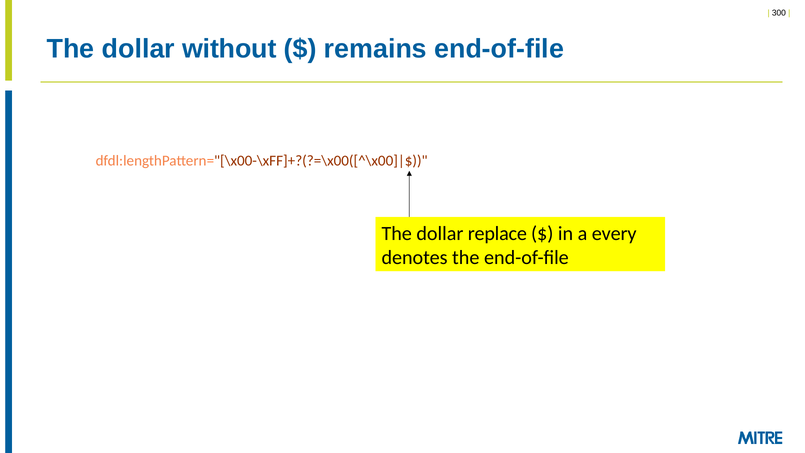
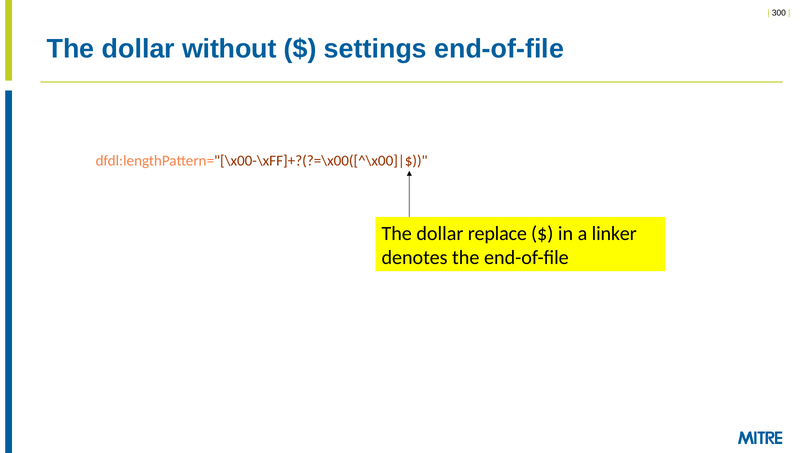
remains: remains -> settings
every: every -> linker
